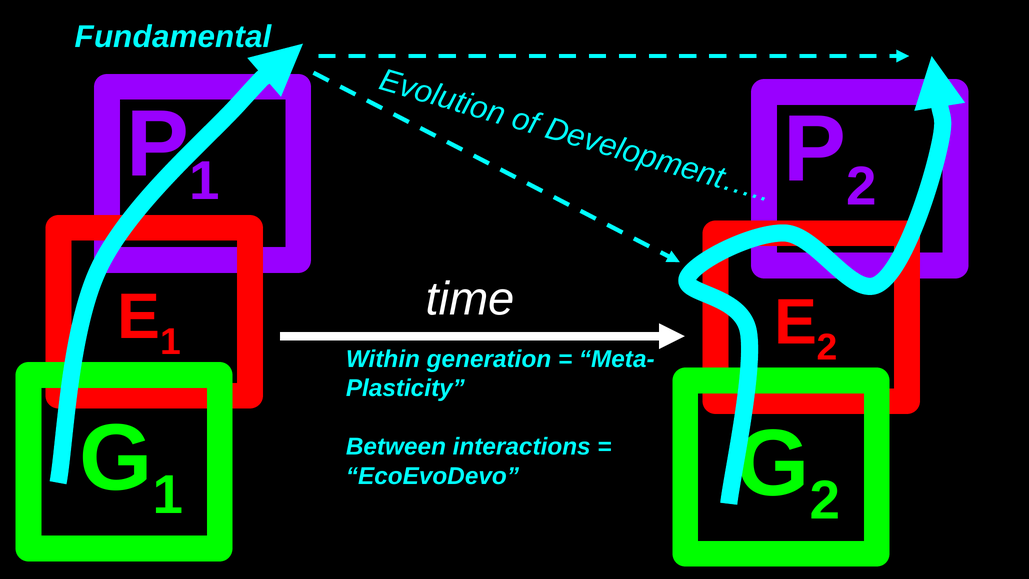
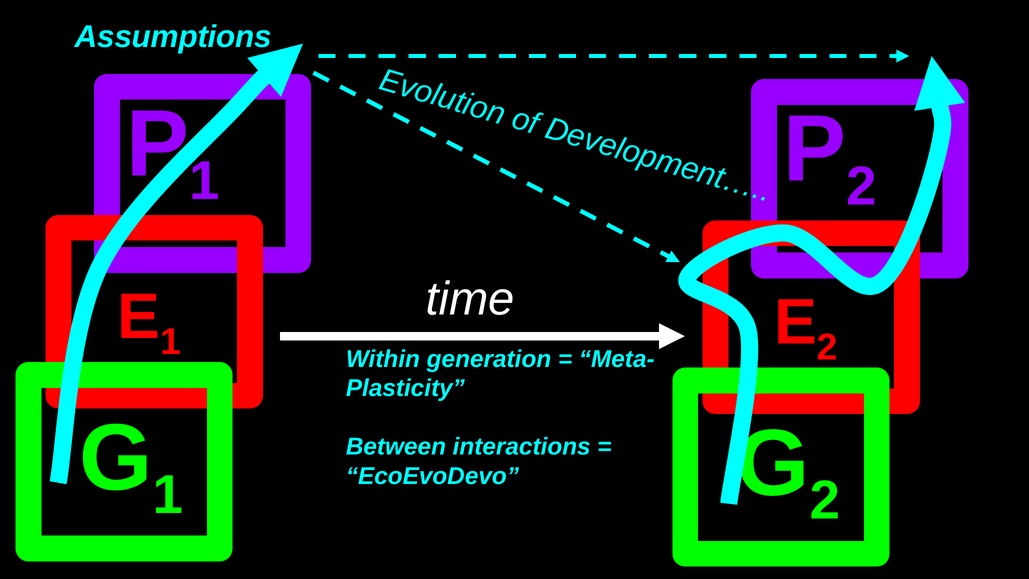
Fundamental: Fundamental -> Assumptions
